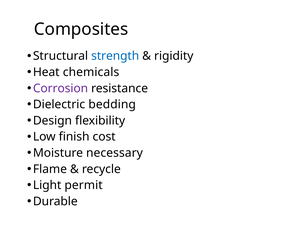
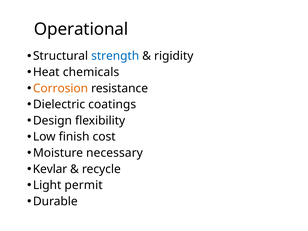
Composites: Composites -> Operational
Corrosion colour: purple -> orange
bedding: bedding -> coatings
Flame: Flame -> Kevlar
